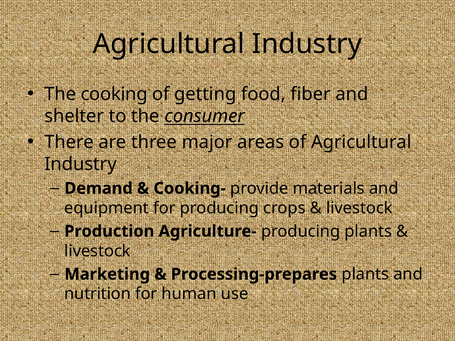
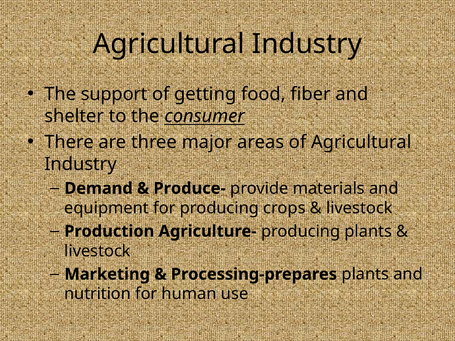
cooking: cooking -> support
Cooking-: Cooking- -> Produce-
